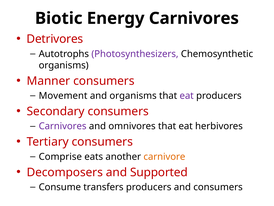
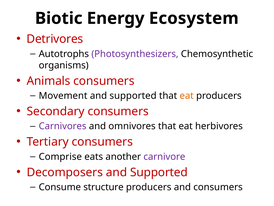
Energy Carnivores: Carnivores -> Ecosystem
Manner: Manner -> Animals
organisms at (133, 96): organisms -> supported
eat at (187, 96) colour: purple -> orange
carnivore colour: orange -> purple
transfers: transfers -> structure
